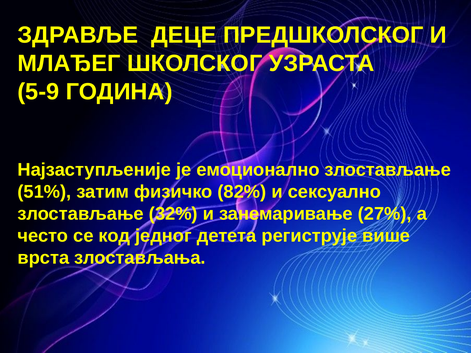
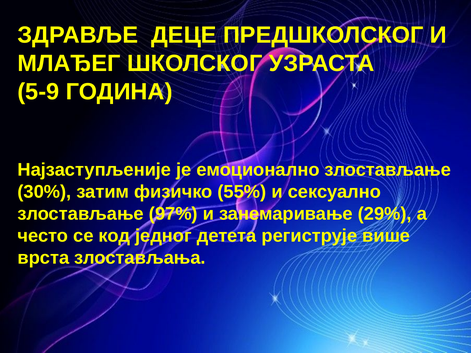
51%: 51% -> 30%
82%: 82% -> 55%
32%: 32% -> 97%
27%: 27% -> 29%
